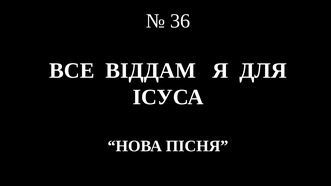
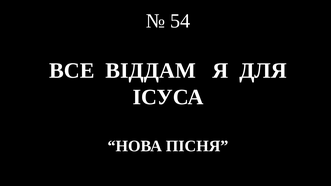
36: 36 -> 54
